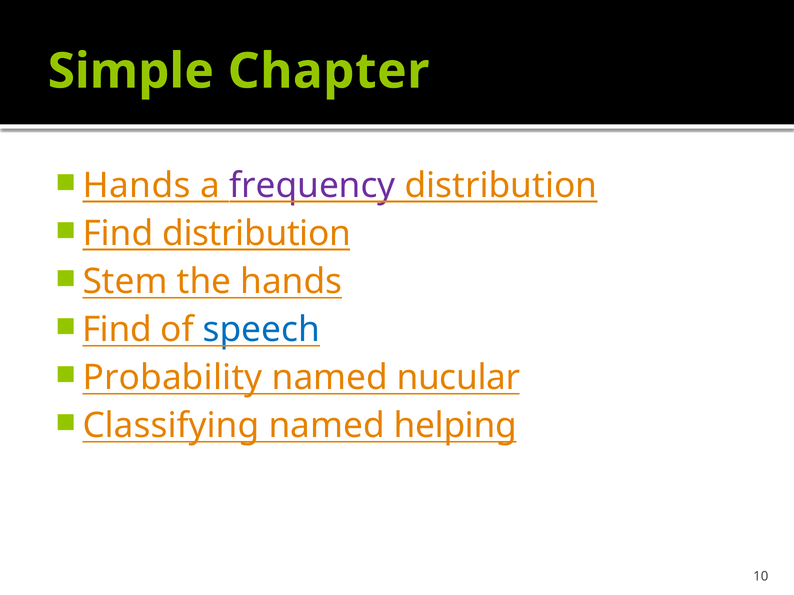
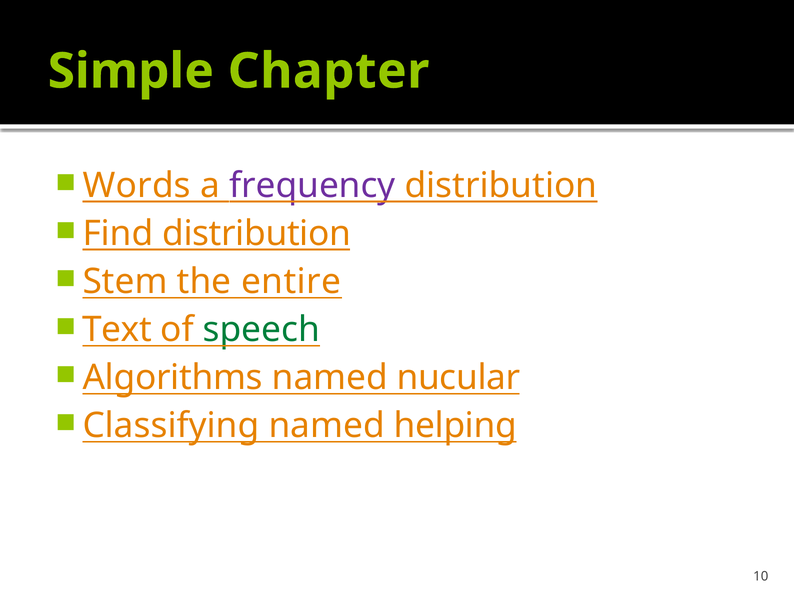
Hands at (137, 186): Hands -> Words
the hands: hands -> entire
Find at (117, 330): Find -> Text
speech colour: blue -> green
Probability: Probability -> Algorithms
